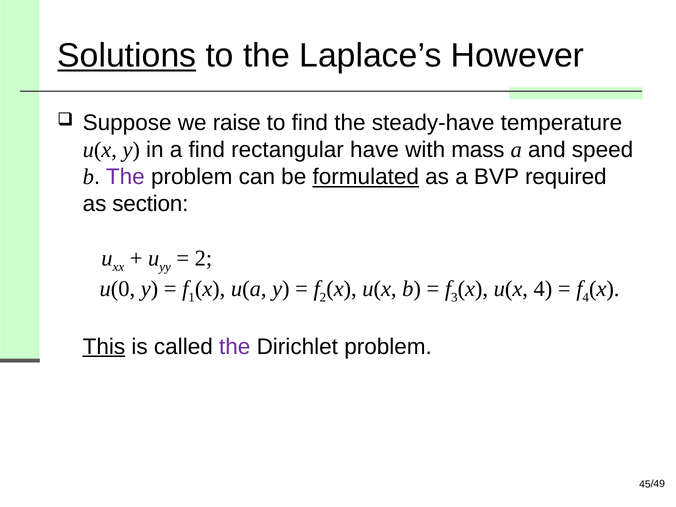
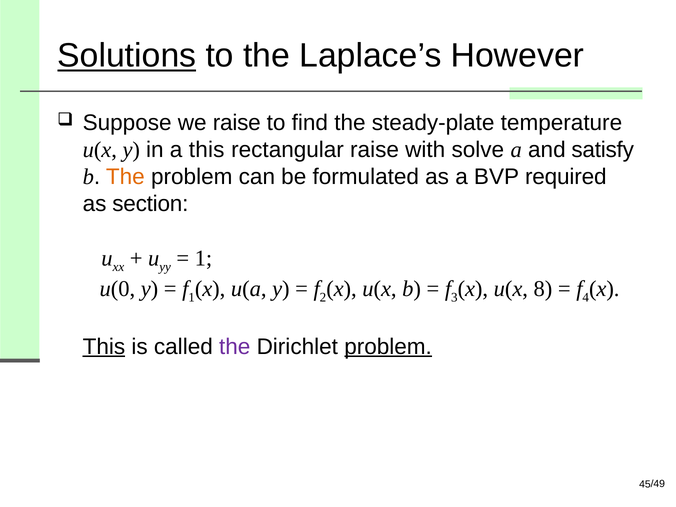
steady-have: steady-have -> steady-plate
a find: find -> this
rectangular have: have -> raise
mass: mass -> solve
speed: speed -> satisfy
The at (125, 177) colour: purple -> orange
formulated underline: present -> none
2 at (203, 258): 2 -> 1
u(x 4: 4 -> 8
problem at (388, 347) underline: none -> present
